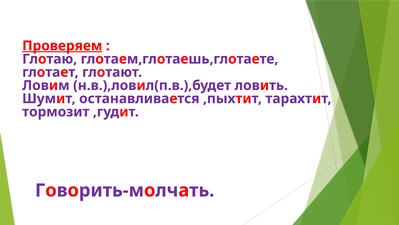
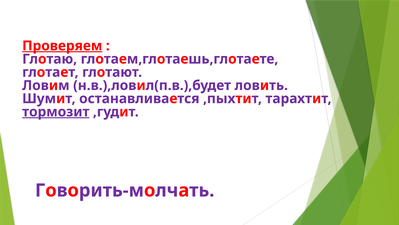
тормозит underline: none -> present
